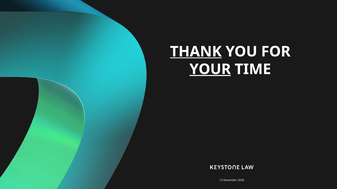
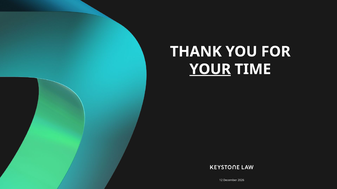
THANK underline: present -> none
